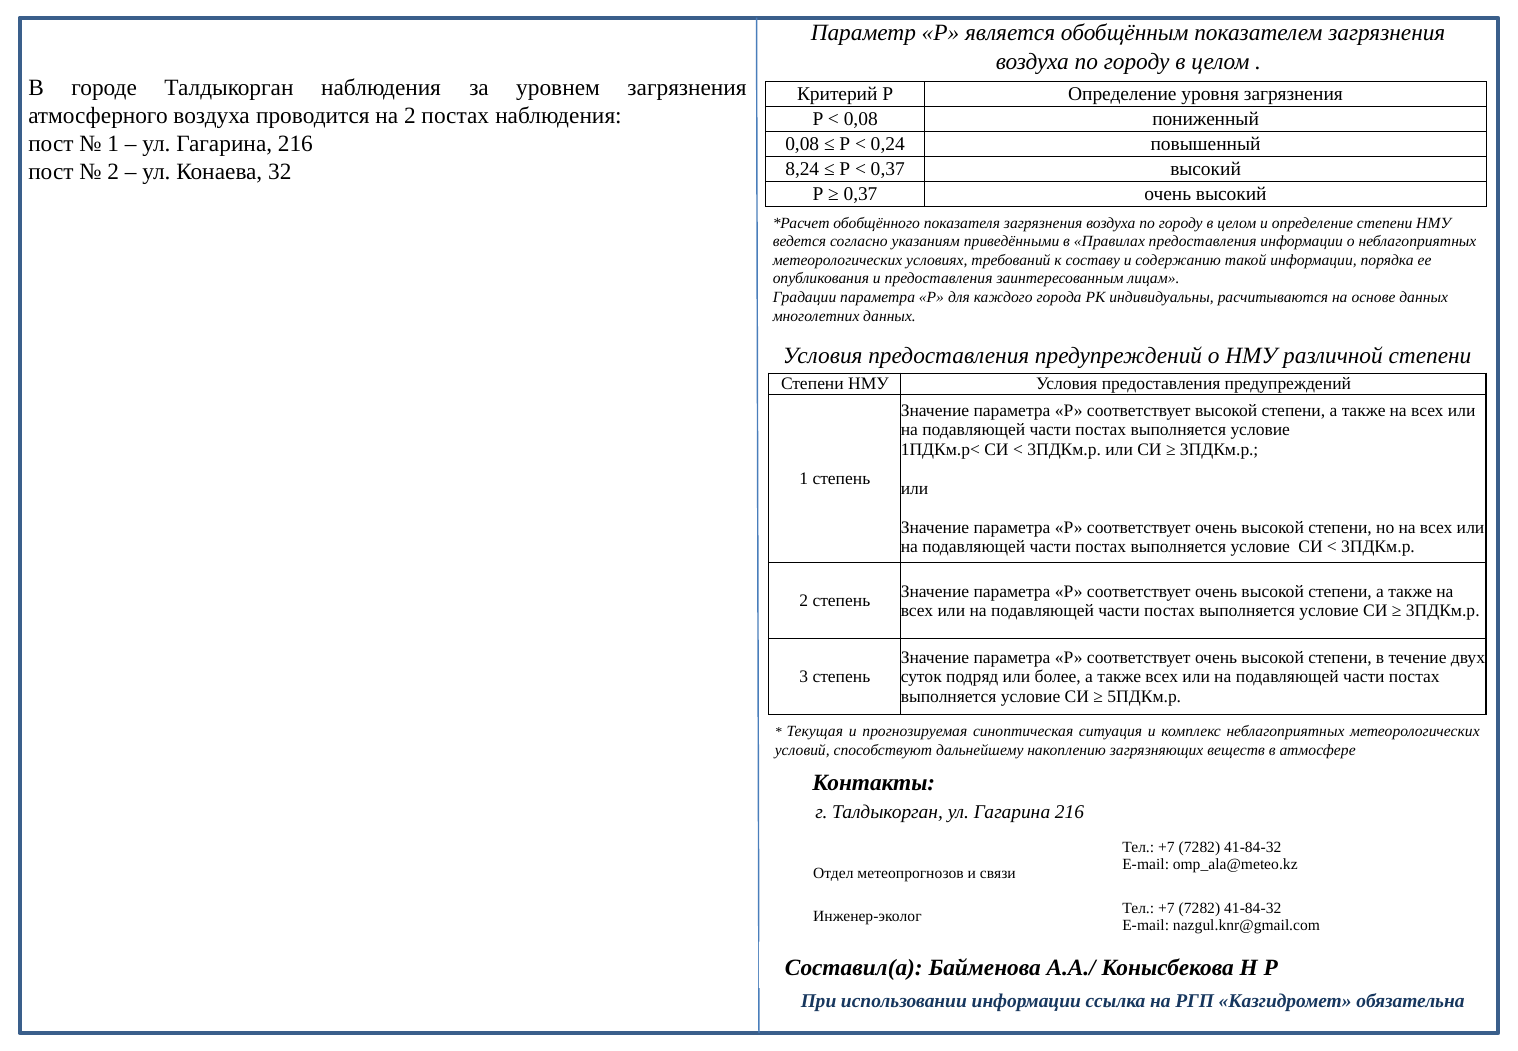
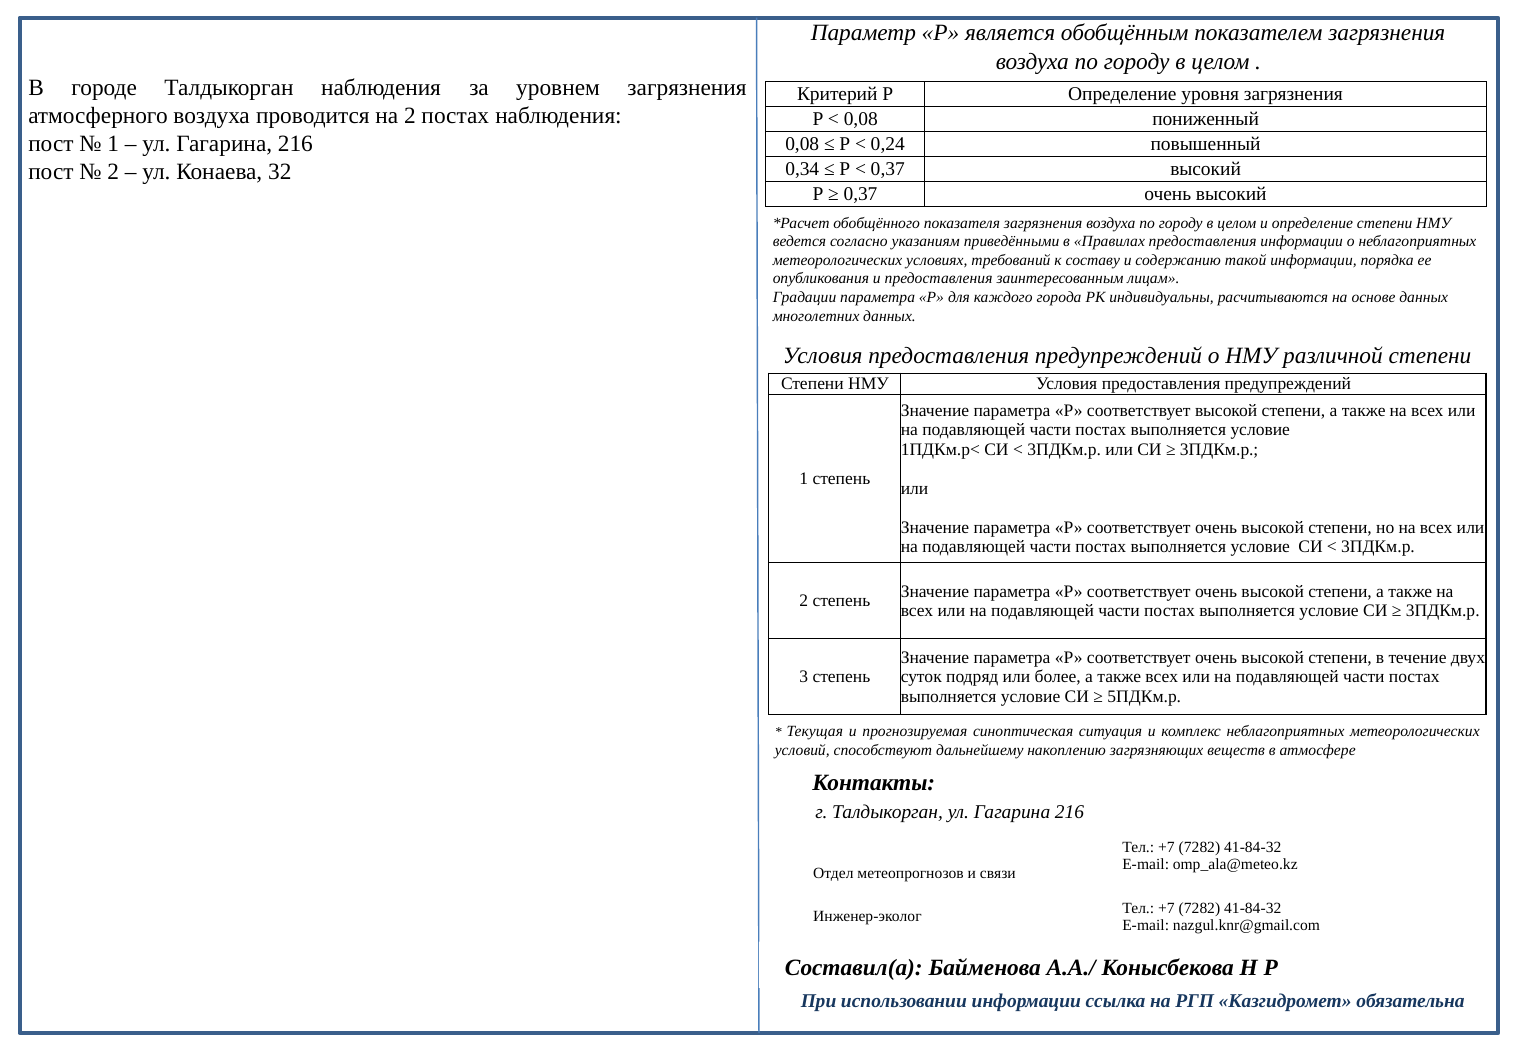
8,24: 8,24 -> 0,34
